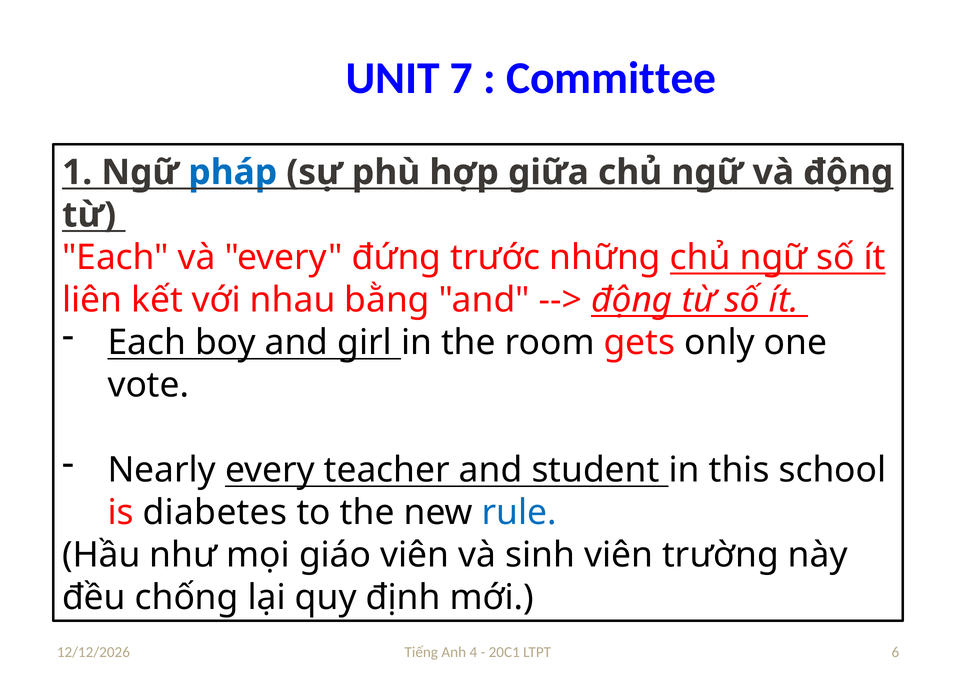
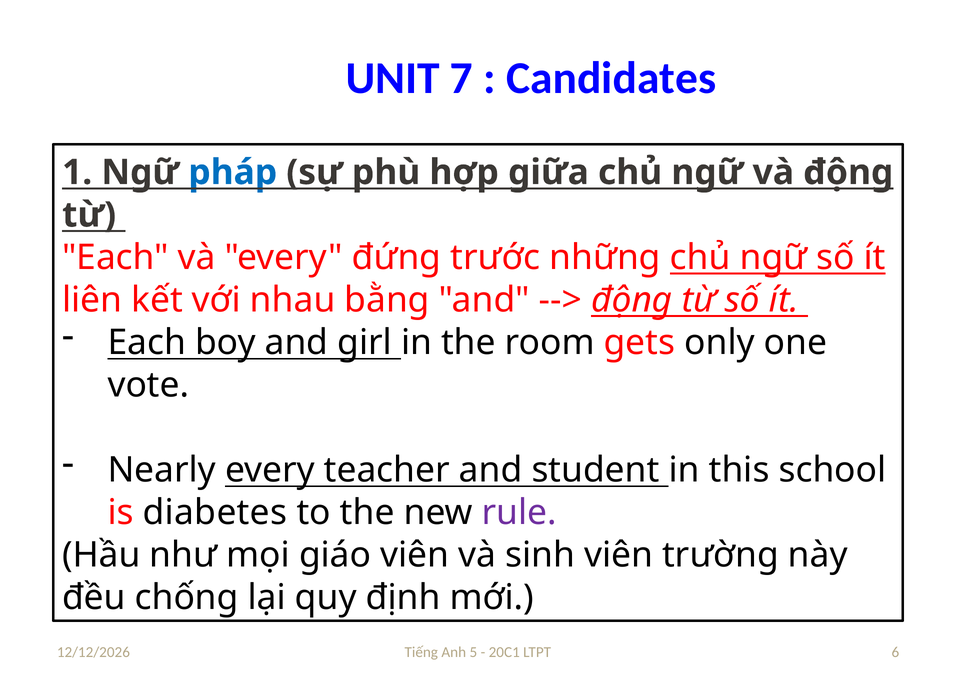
Committee: Committee -> Candidates
rule colour: blue -> purple
4: 4 -> 5
